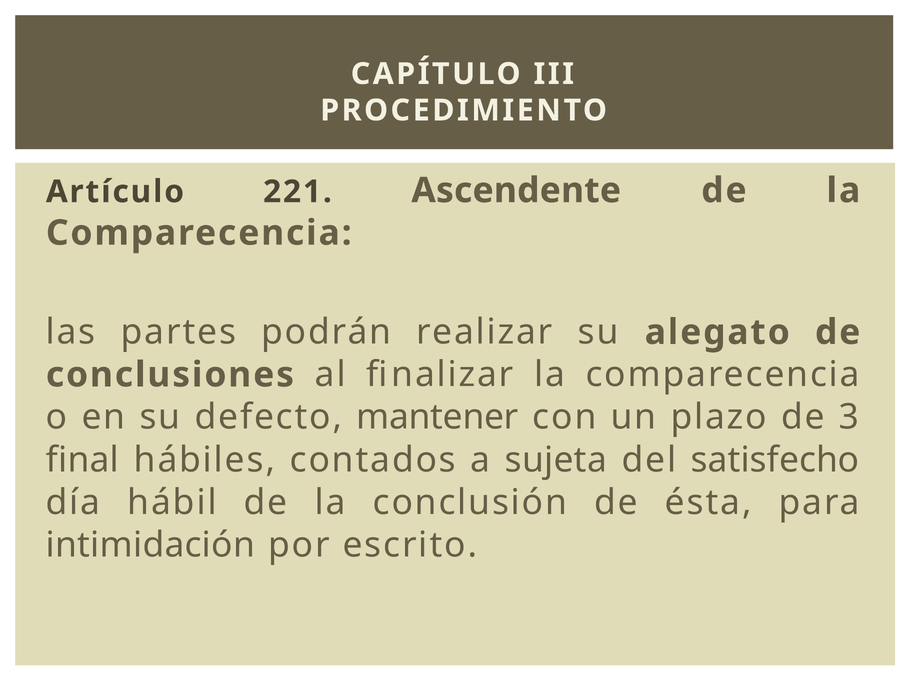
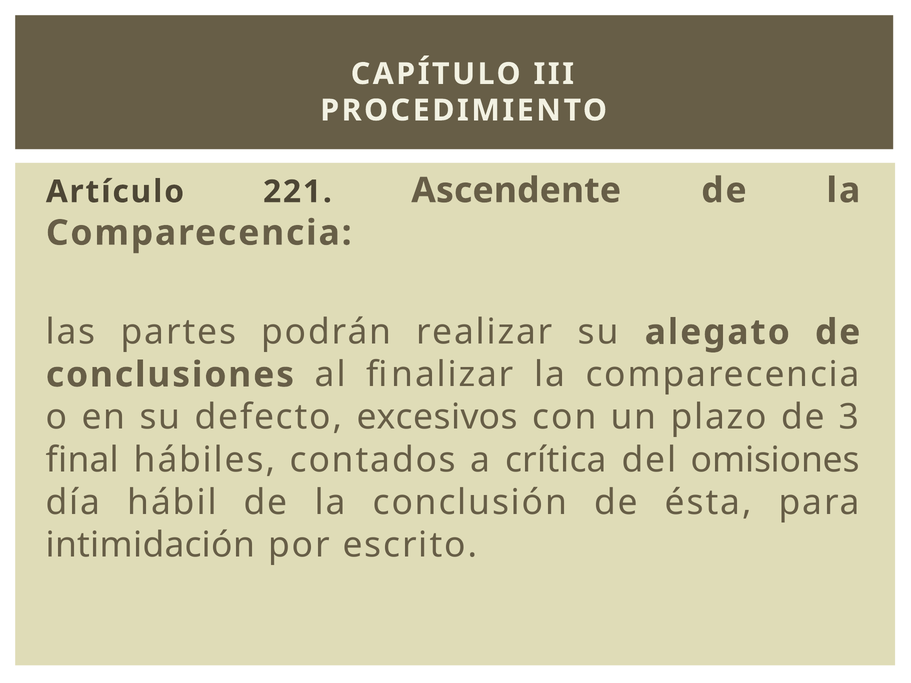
mantener: mantener -> excesivos
sujeta: sujeta -> crítica
satisfecho: satisfecho -> omisiones
